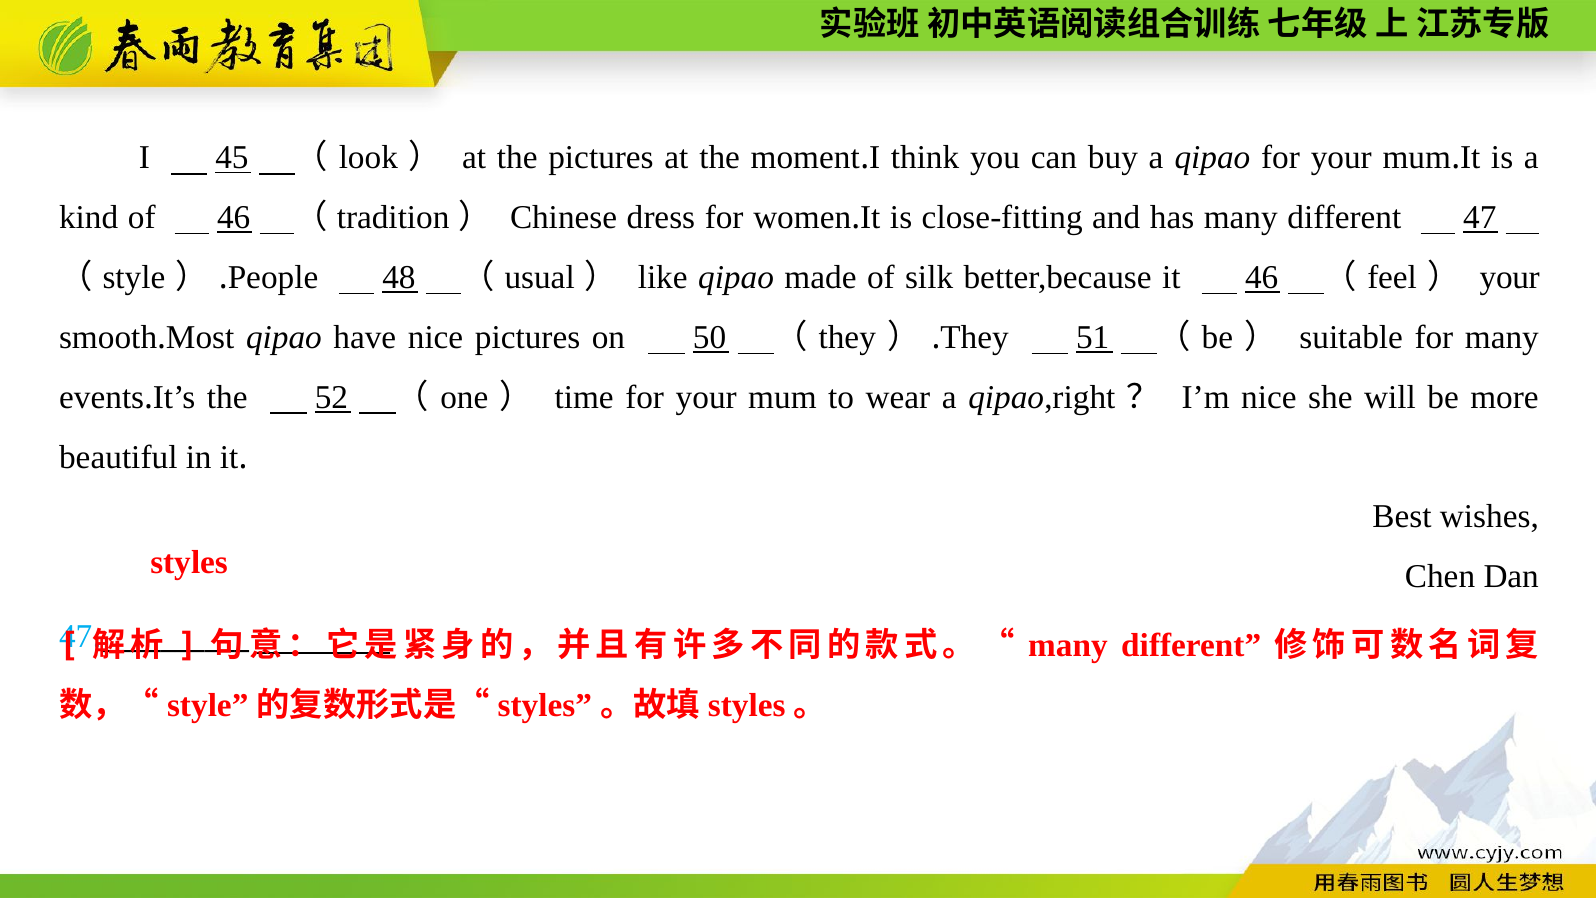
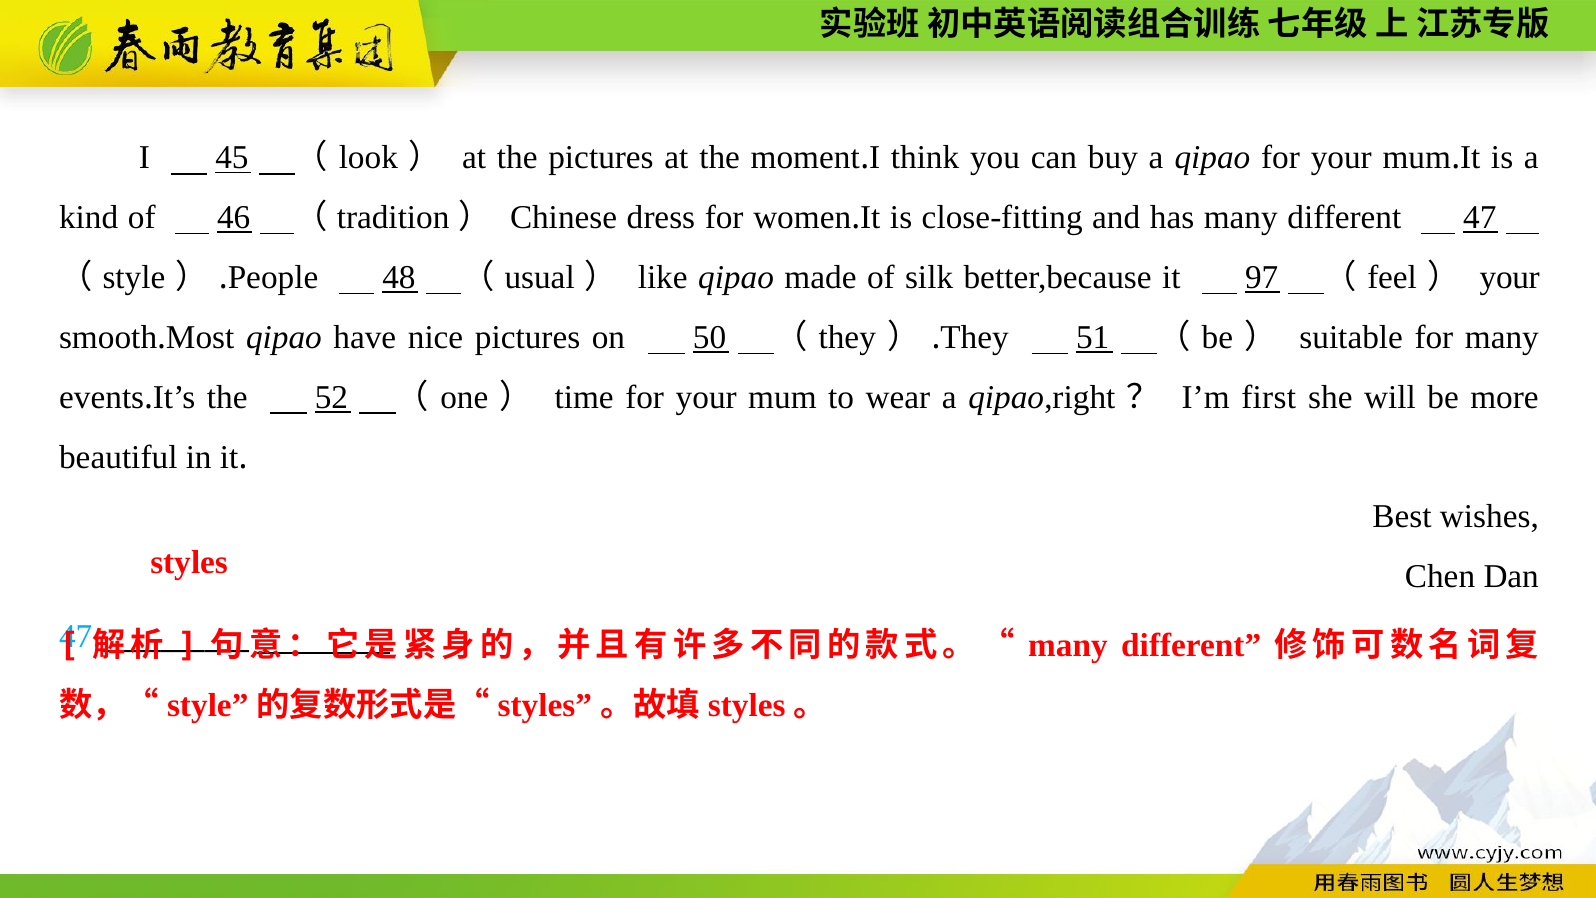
it 46: 46 -> 97
I’m nice: nice -> first
